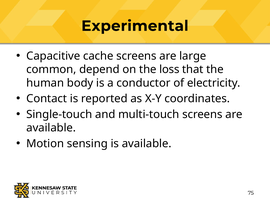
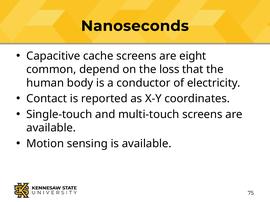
Experimental: Experimental -> Nanoseconds
large: large -> eight
